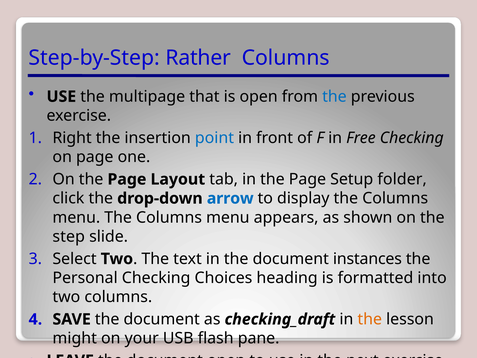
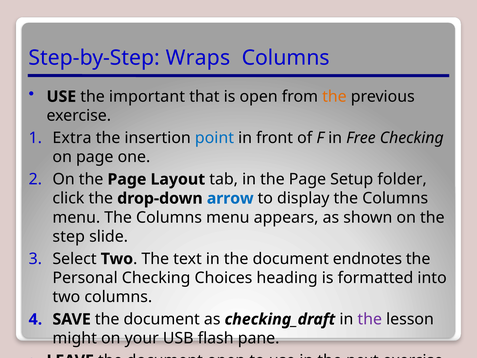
Rather: Rather -> Wraps
multipage: multipage -> important
the at (334, 97) colour: blue -> orange
Right: Right -> Extra
instances: instances -> endnotes
the at (370, 319) colour: orange -> purple
